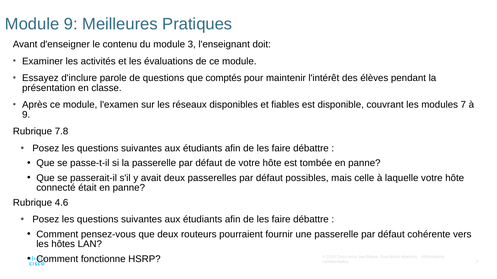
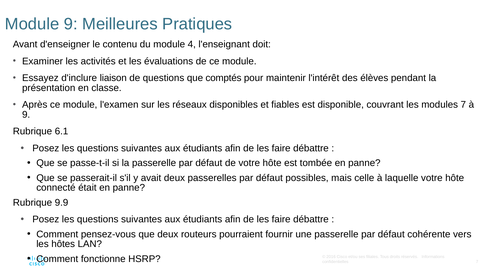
3: 3 -> 4
parole: parole -> liaison
7.8: 7.8 -> 6.1
4.6: 4.6 -> 9.9
